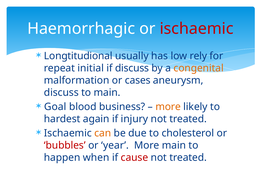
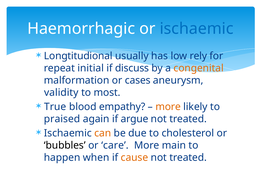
ischaemic at (197, 29) colour: red -> blue
discuss at (61, 92): discuss -> validity
to main: main -> most
Goal: Goal -> True
business: business -> empathy
hardest: hardest -> praised
injury: injury -> argue
bubbles colour: red -> black
year: year -> care
cause colour: red -> orange
